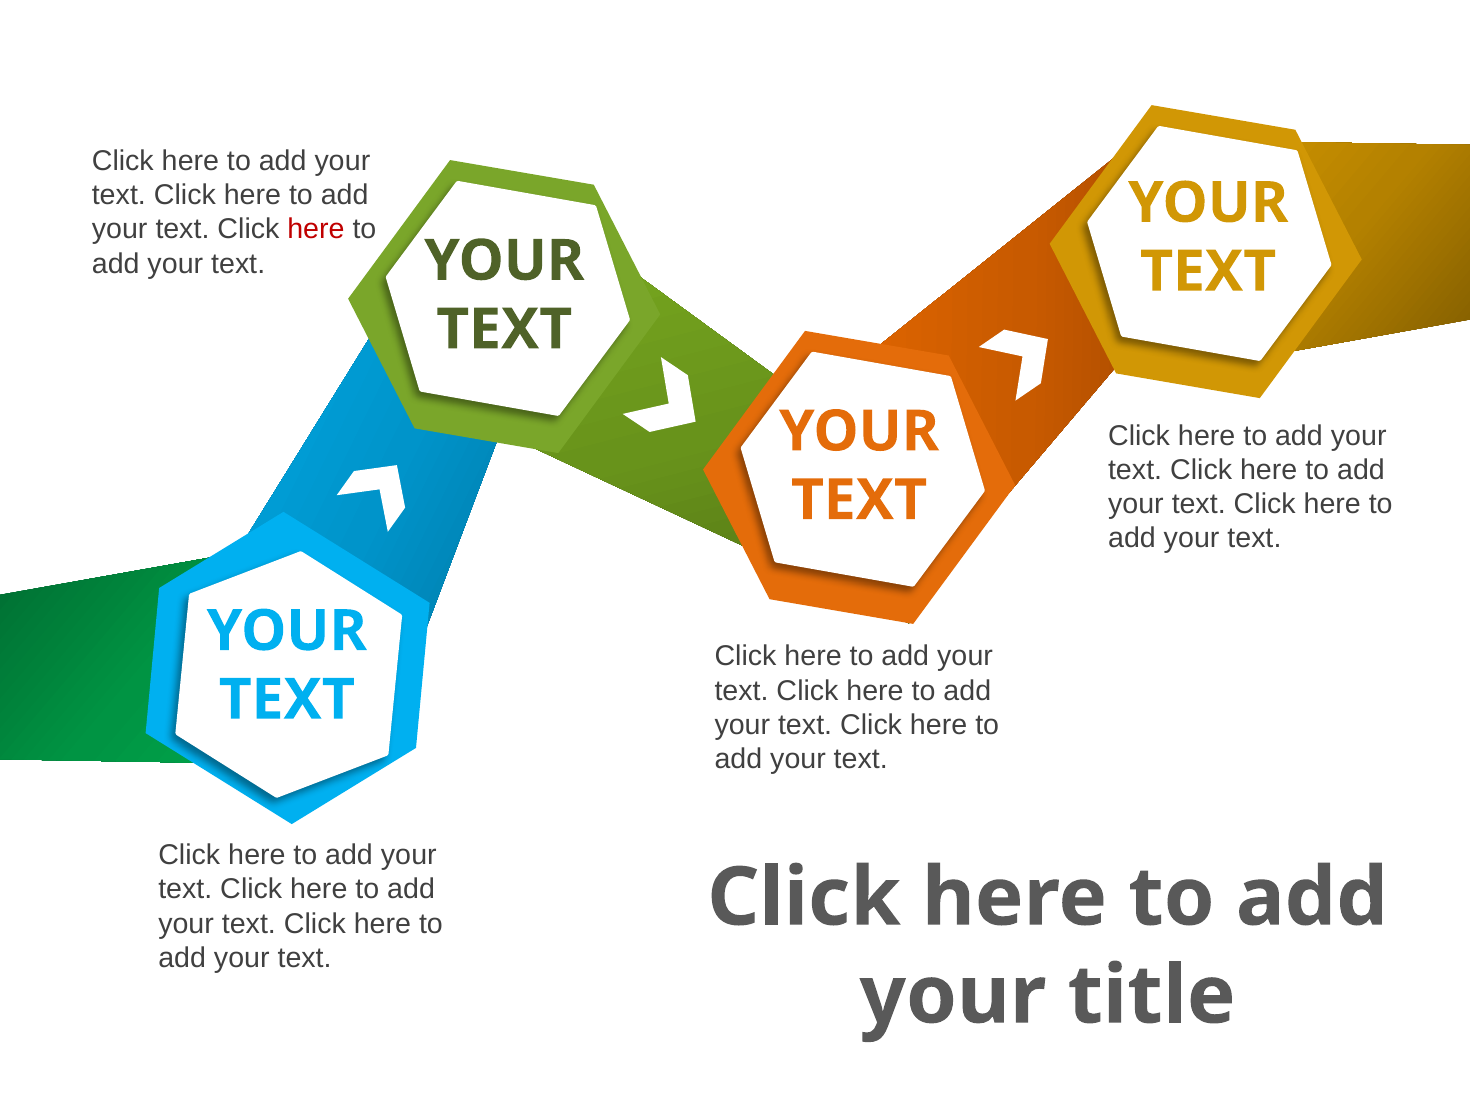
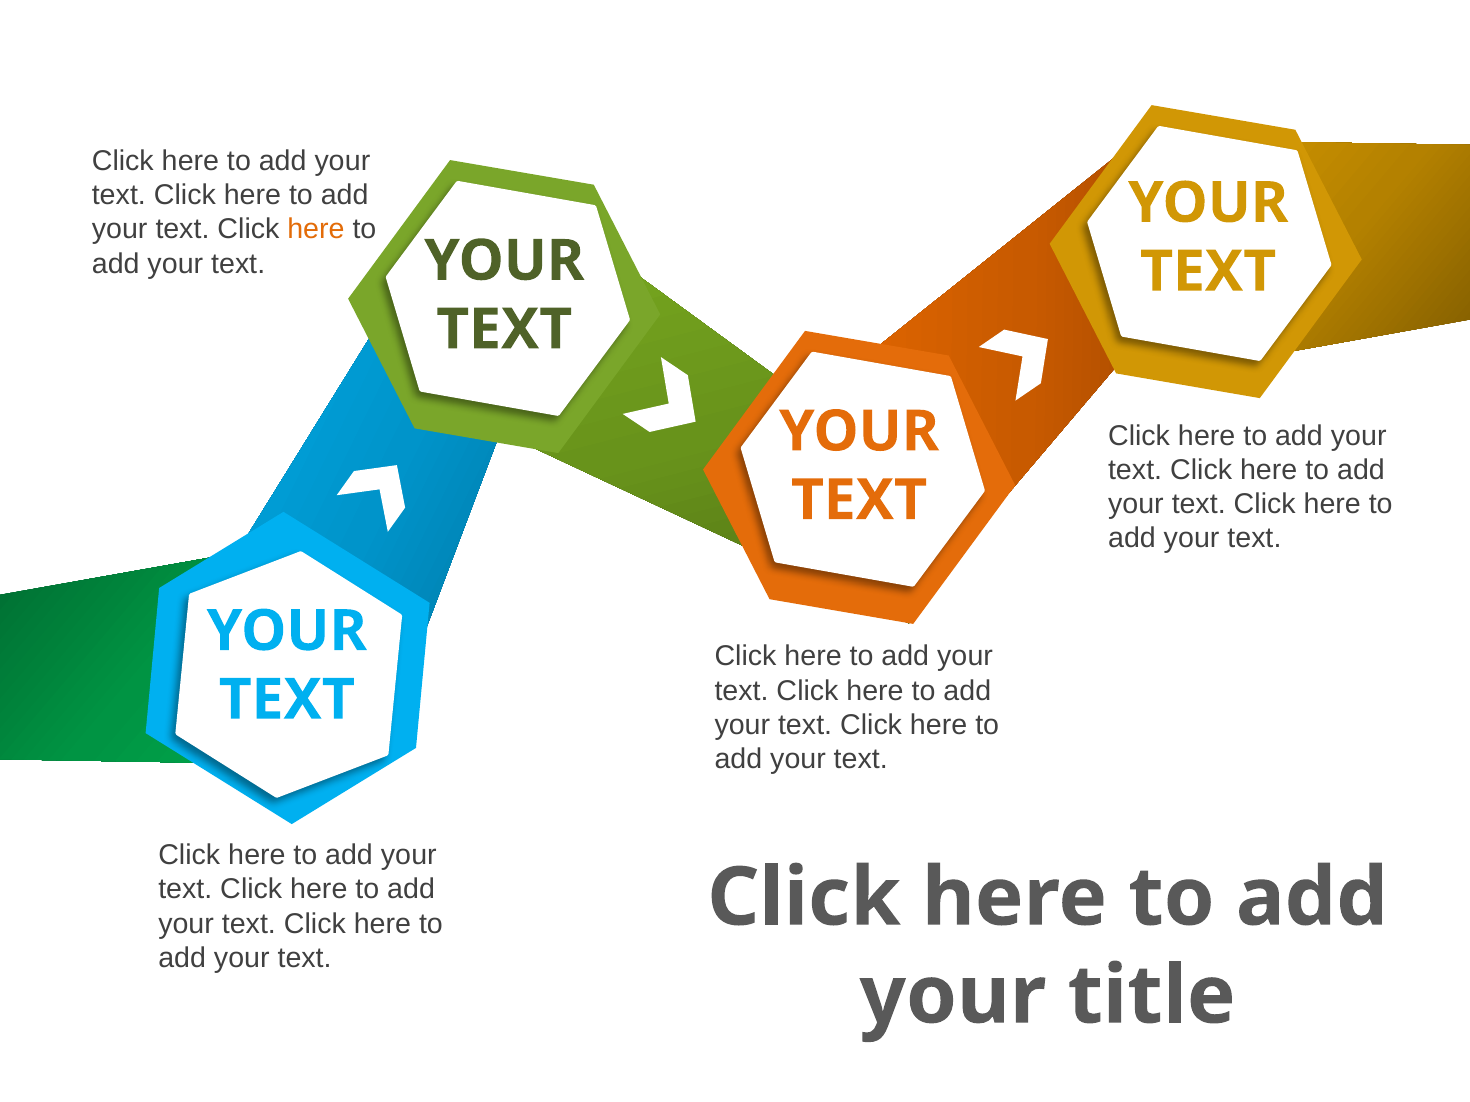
here at (316, 229) colour: red -> orange
